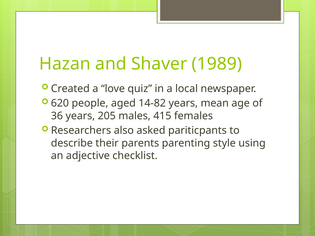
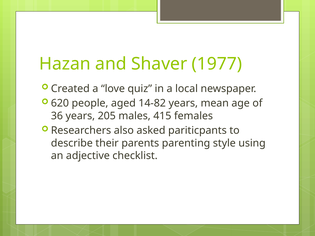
1989: 1989 -> 1977
